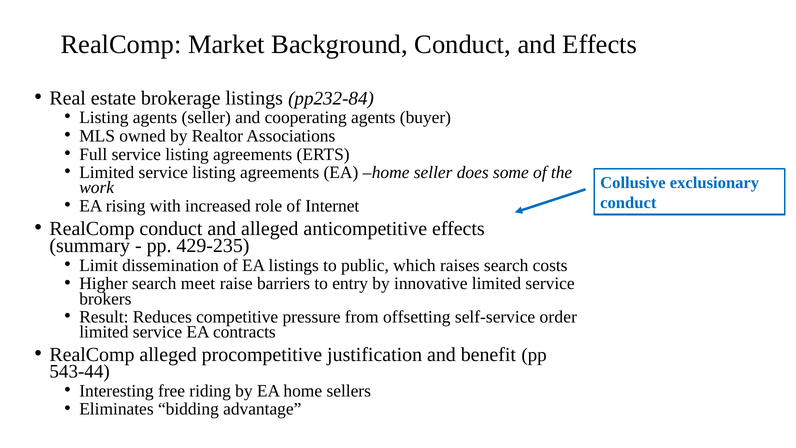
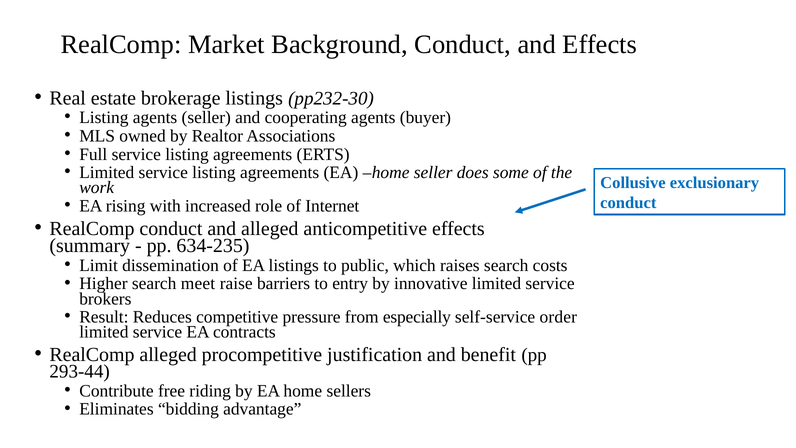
pp232-84: pp232-84 -> pp232-30
429-235: 429-235 -> 634-235
offsetting: offsetting -> especially
543-44: 543-44 -> 293-44
Interesting: Interesting -> Contribute
